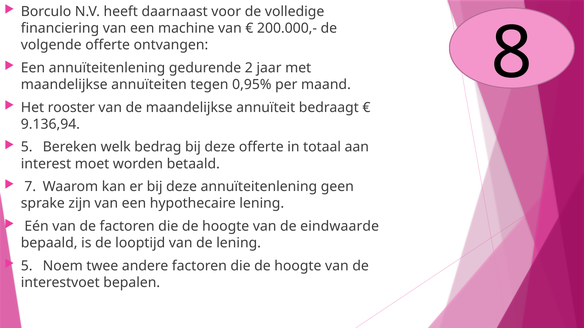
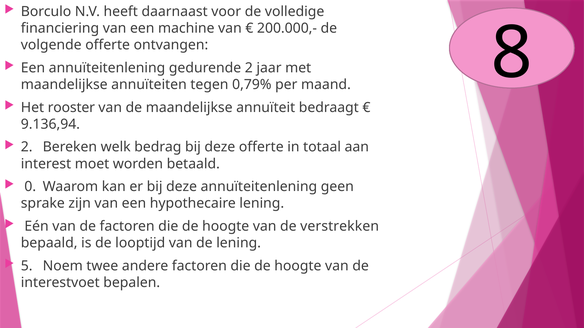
0,95%: 0,95% -> 0,79%
5 at (27, 147): 5 -> 2
7: 7 -> 0
eindwaarde: eindwaarde -> verstrekken
